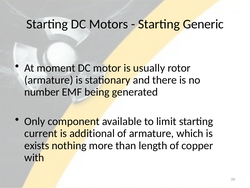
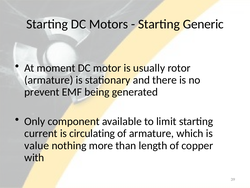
number: number -> prevent
additional: additional -> circulating
exists: exists -> value
